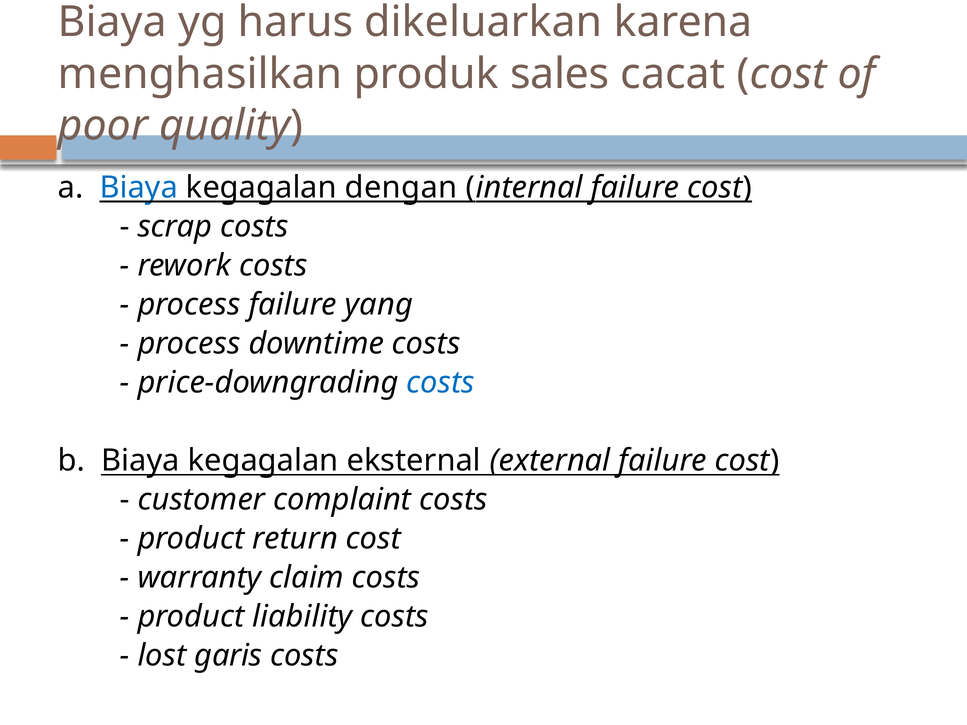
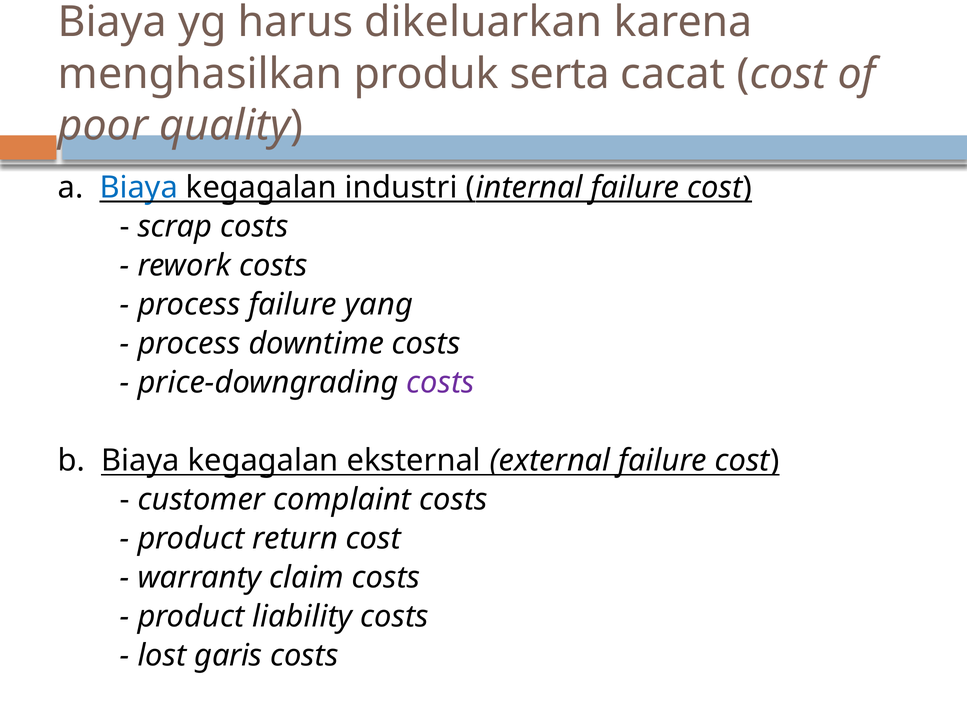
sales: sales -> serta
dengan: dengan -> industri
costs at (441, 383) colour: blue -> purple
